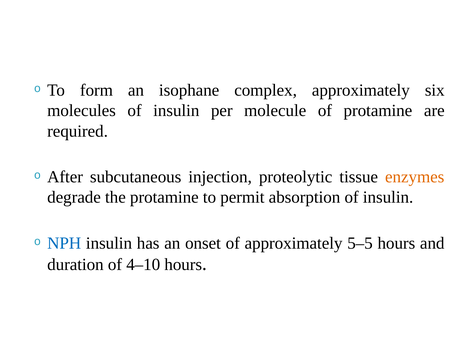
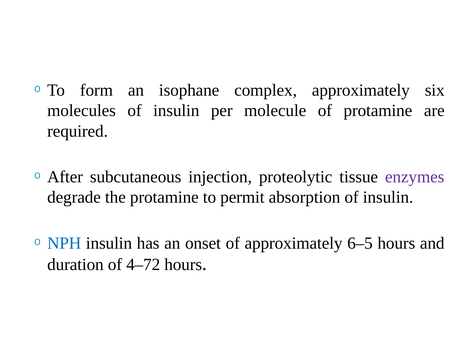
enzymes colour: orange -> purple
5–5: 5–5 -> 6–5
4–10: 4–10 -> 4–72
